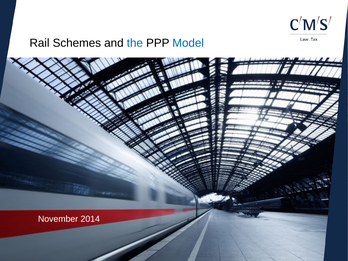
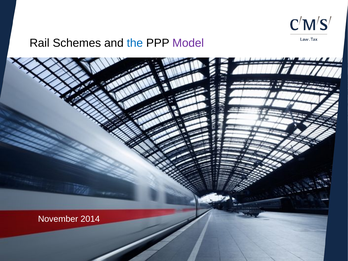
Model colour: blue -> purple
